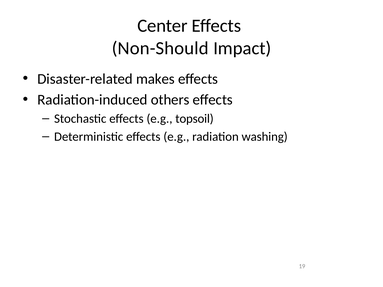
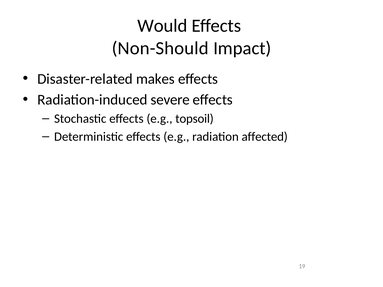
Center: Center -> Would
others: others -> severe
washing: washing -> affected
